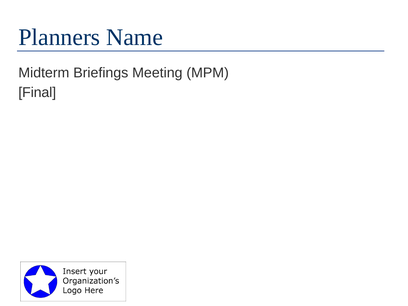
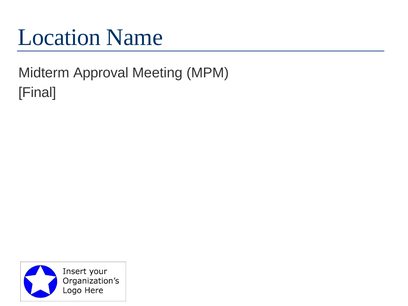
Planners: Planners -> Location
Briefings: Briefings -> Approval
